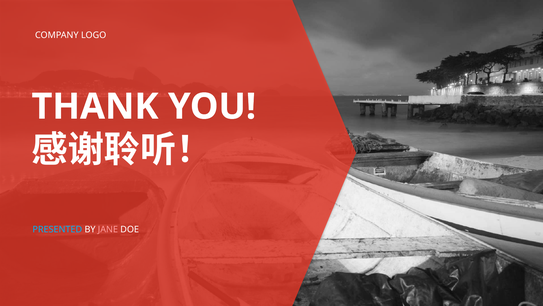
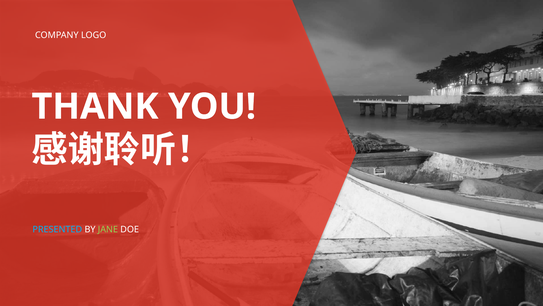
JANE colour: pink -> light green
